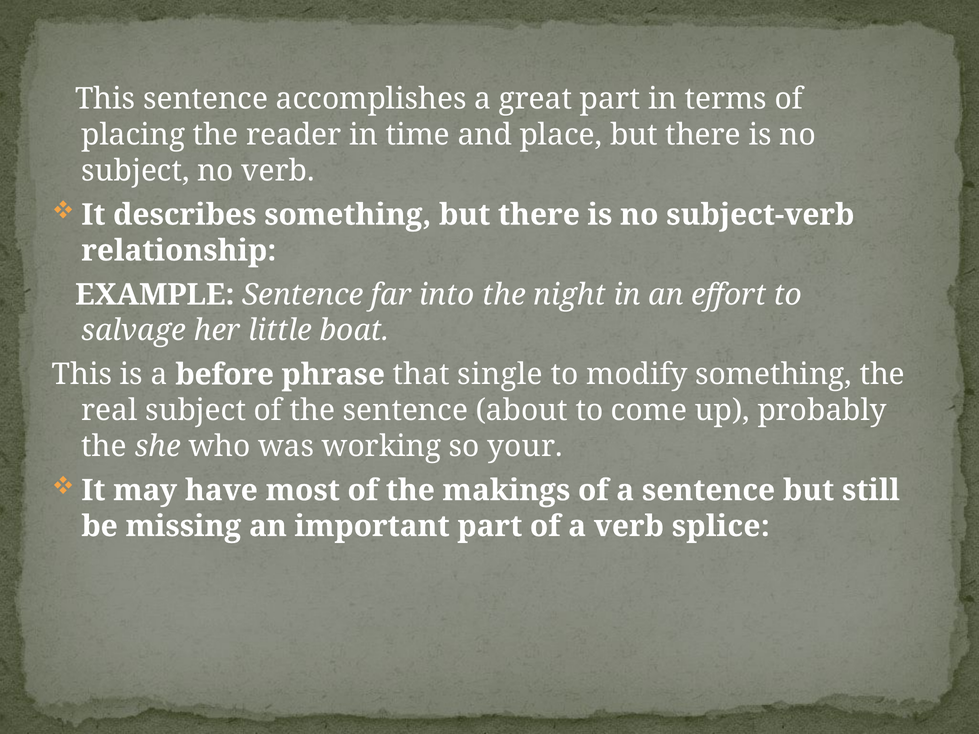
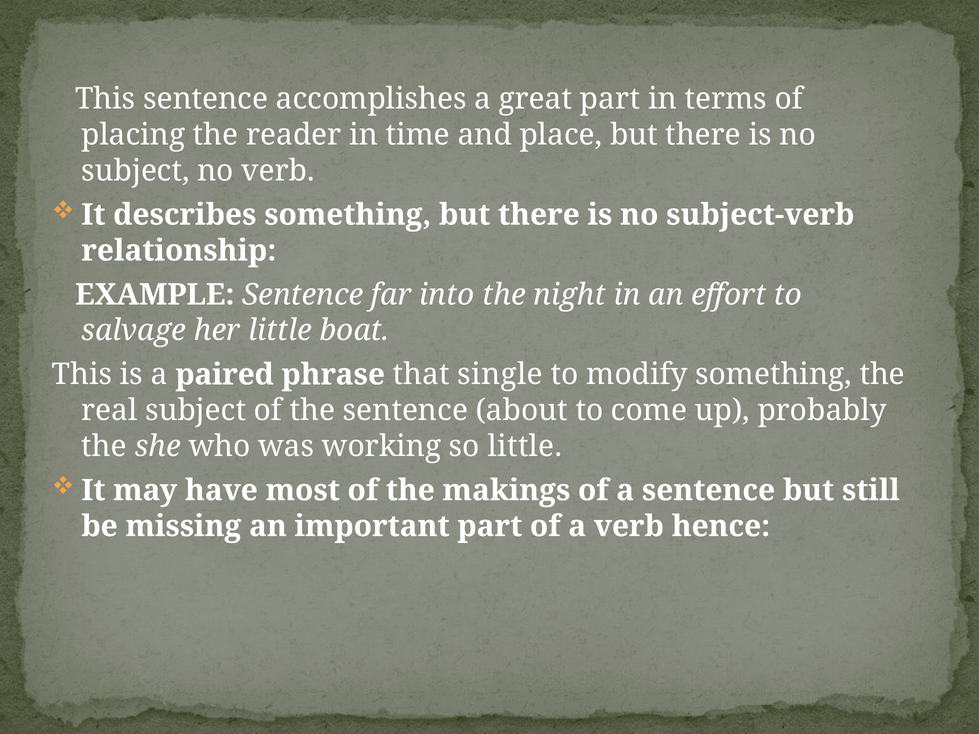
before: before -> paired
so your: your -> little
splice: splice -> hence
